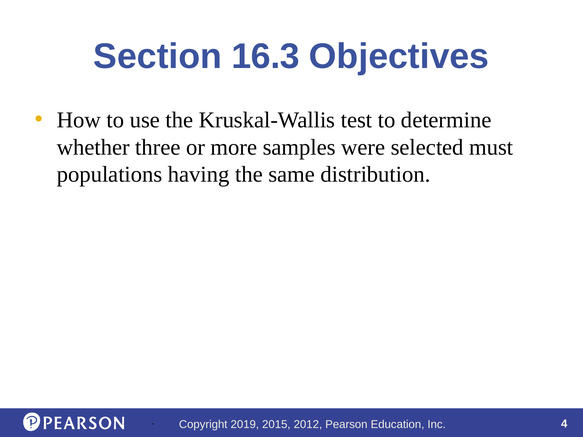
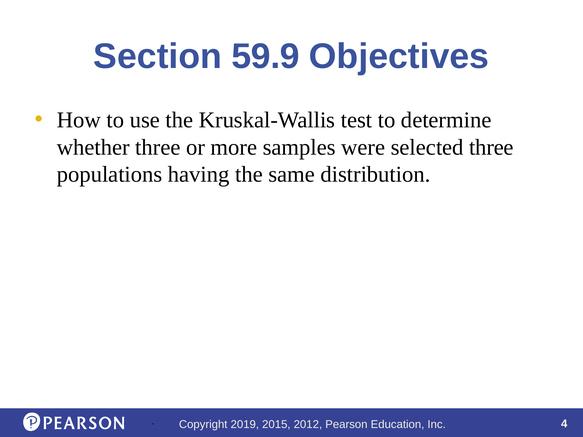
16.3: 16.3 -> 59.9
selected must: must -> three
